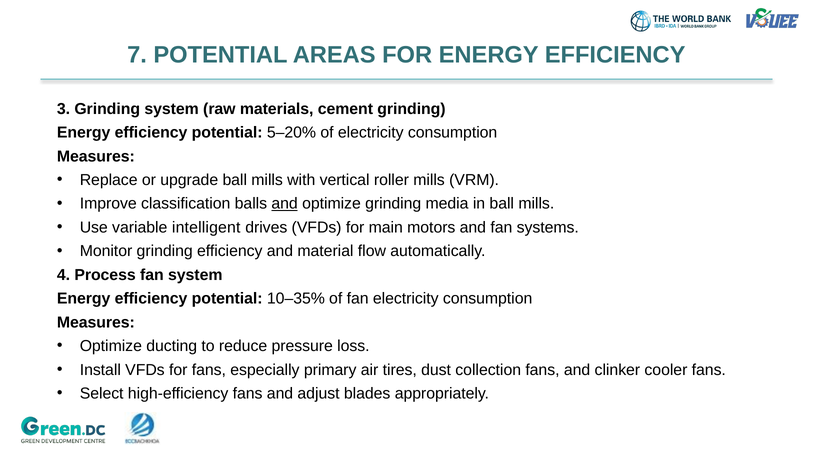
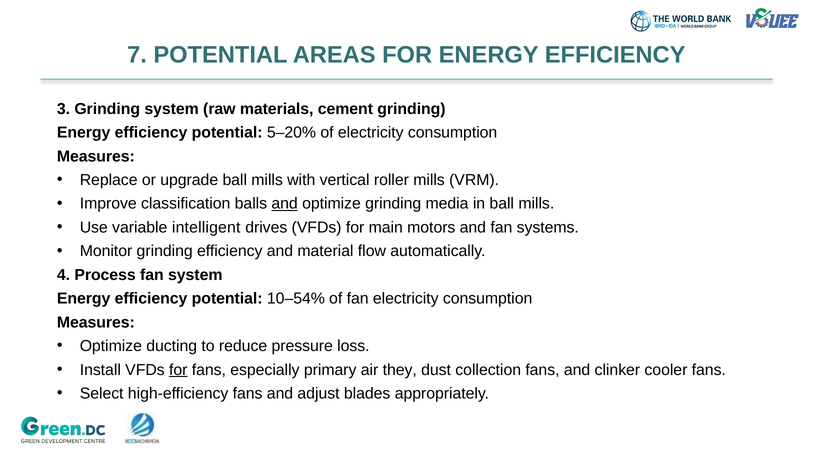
10–35%: 10–35% -> 10–54%
for at (178, 369) underline: none -> present
tires: tires -> they
